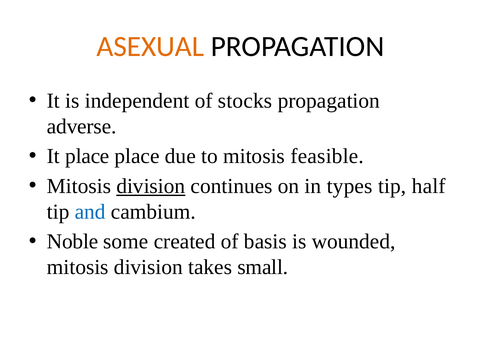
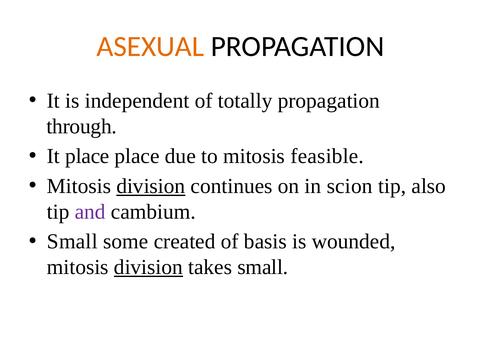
stocks: stocks -> totally
adverse: adverse -> through
types: types -> scion
half: half -> also
and colour: blue -> purple
Noble at (73, 242): Noble -> Small
division at (148, 268) underline: none -> present
